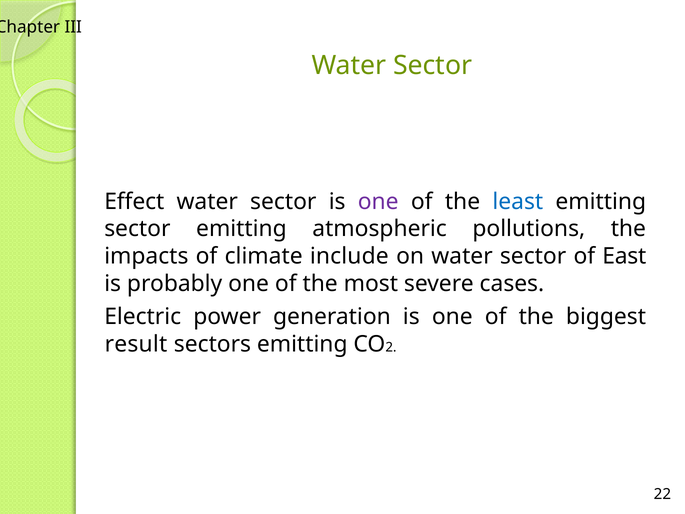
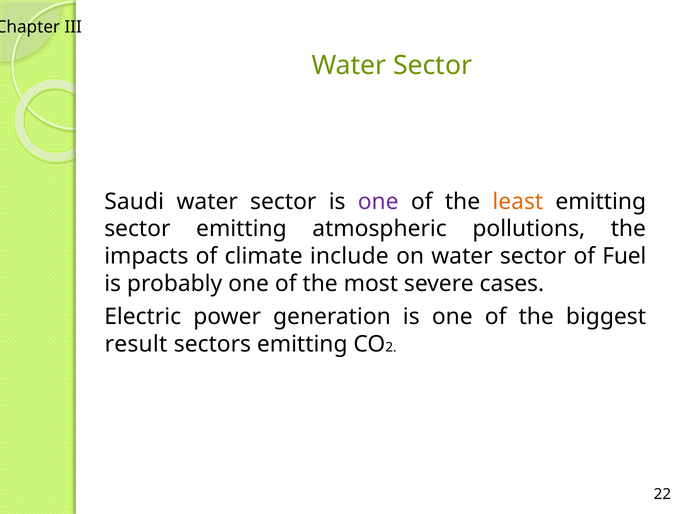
Effect: Effect -> Saudi
least colour: blue -> orange
East: East -> Fuel
